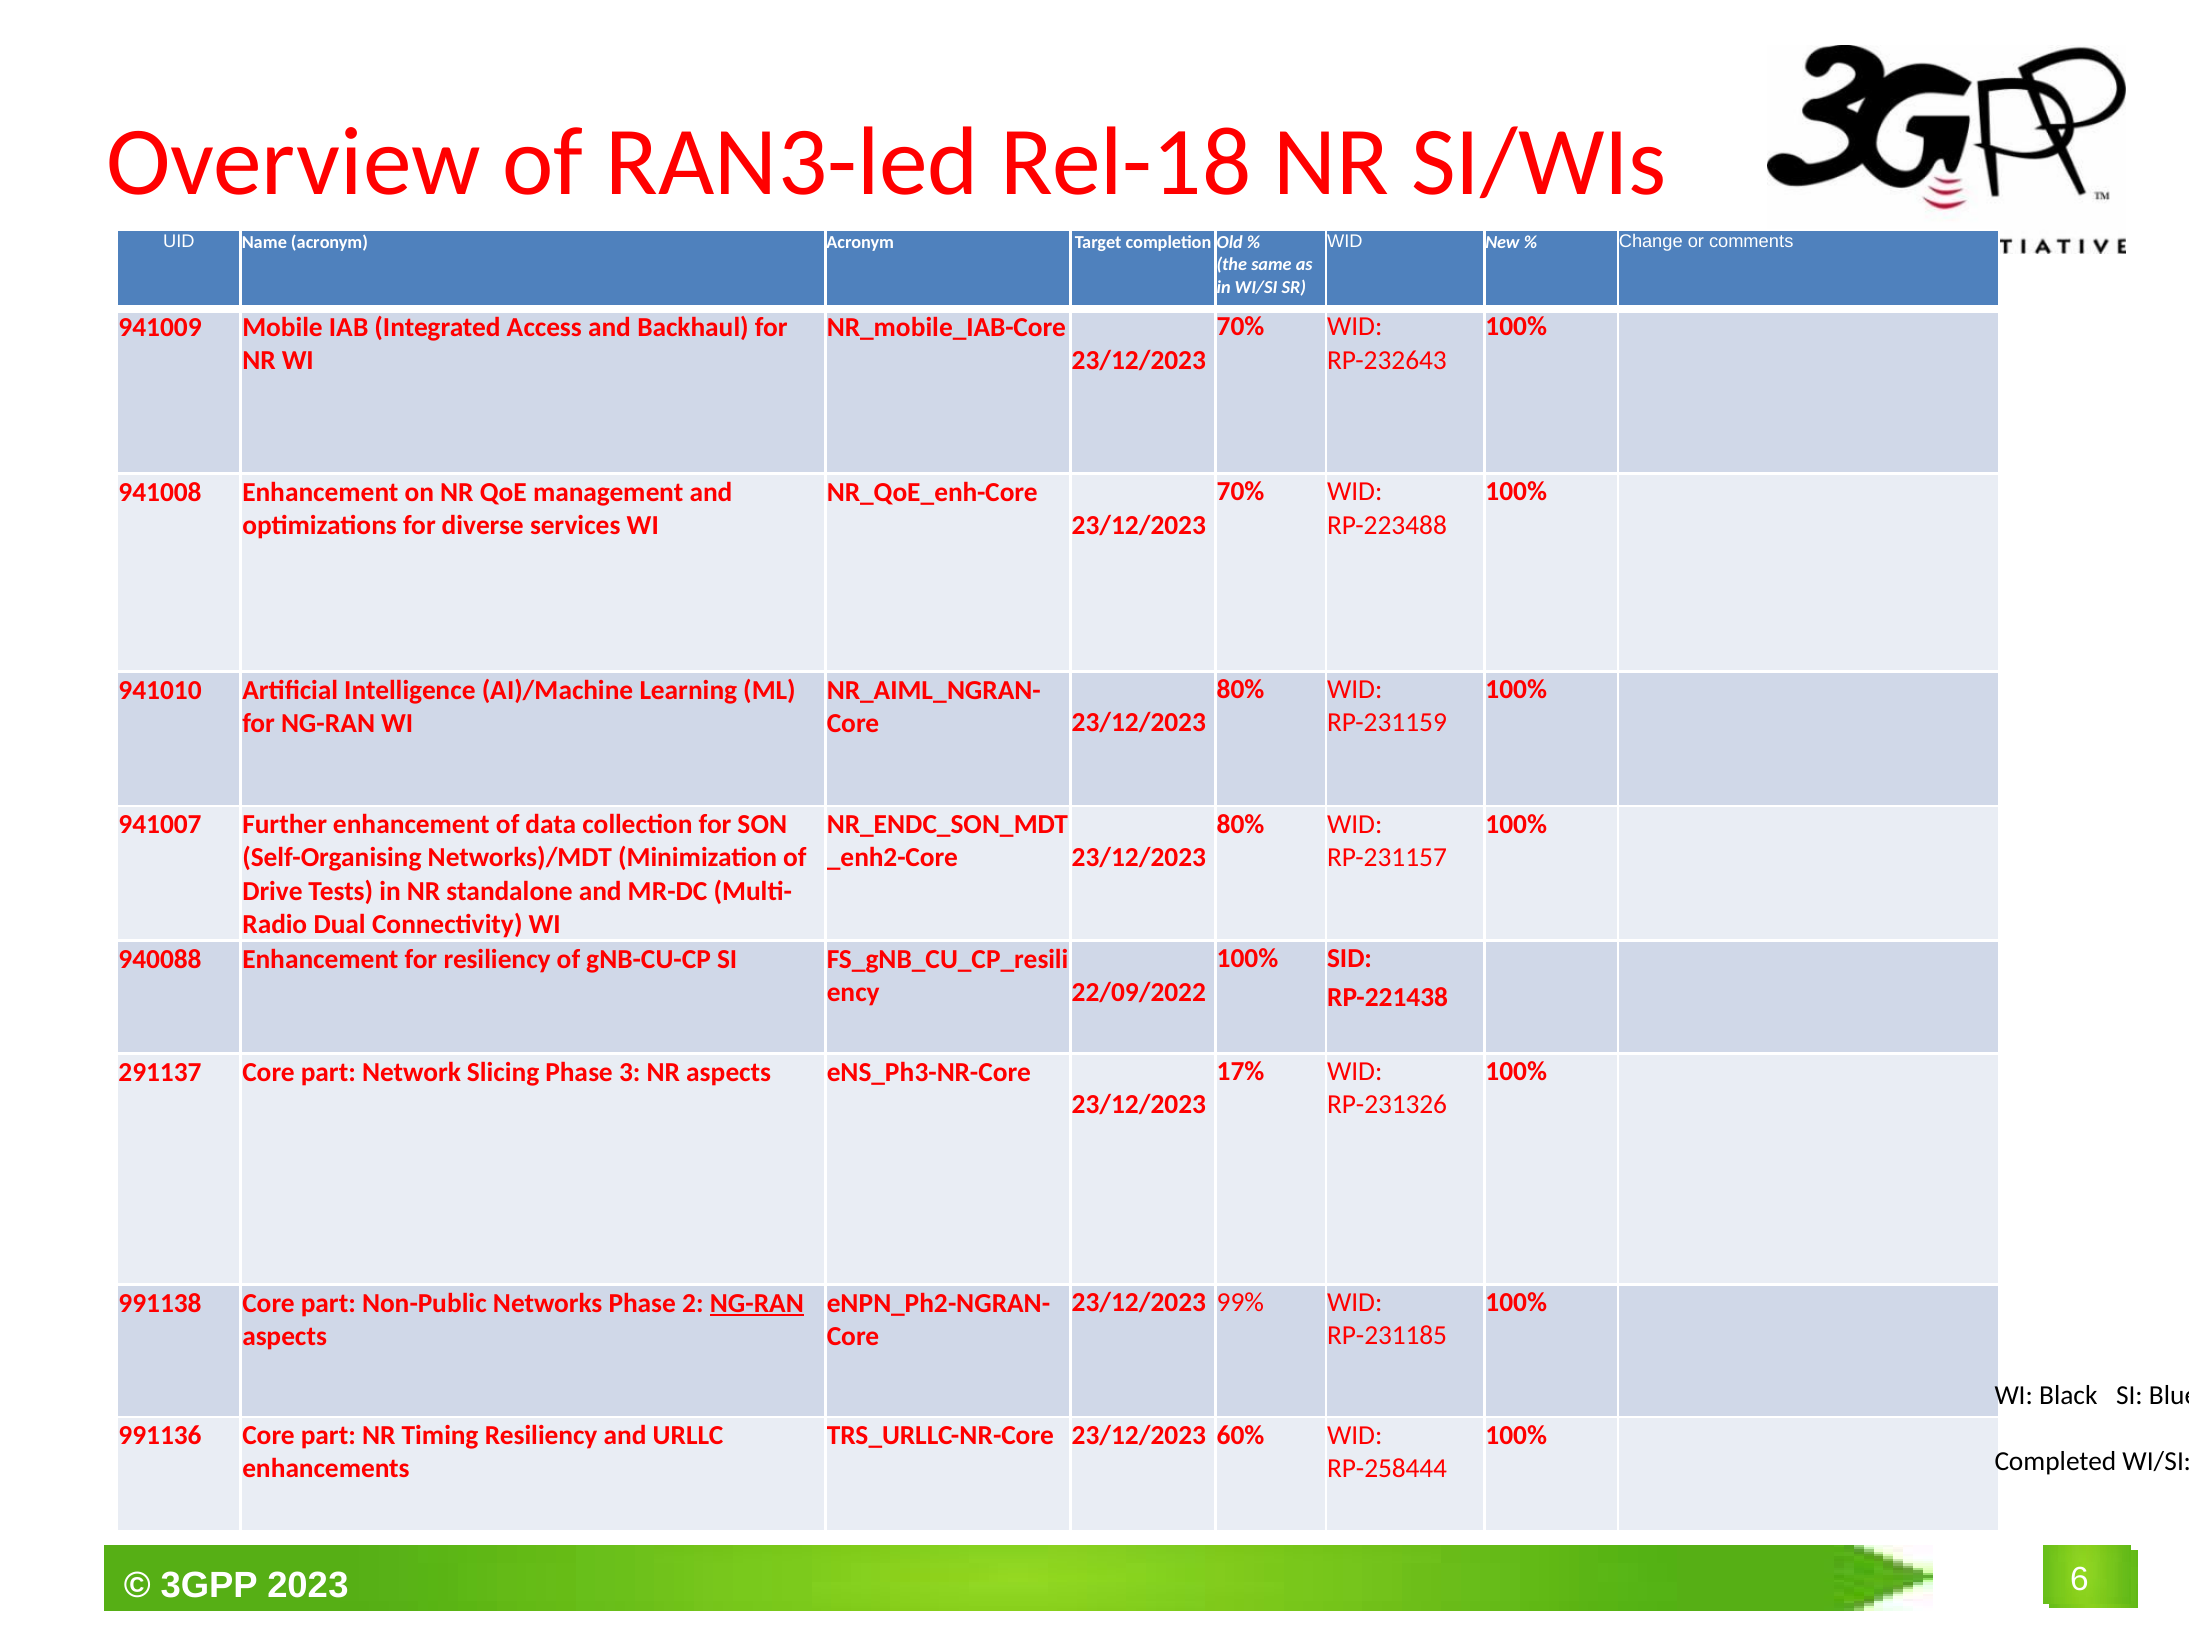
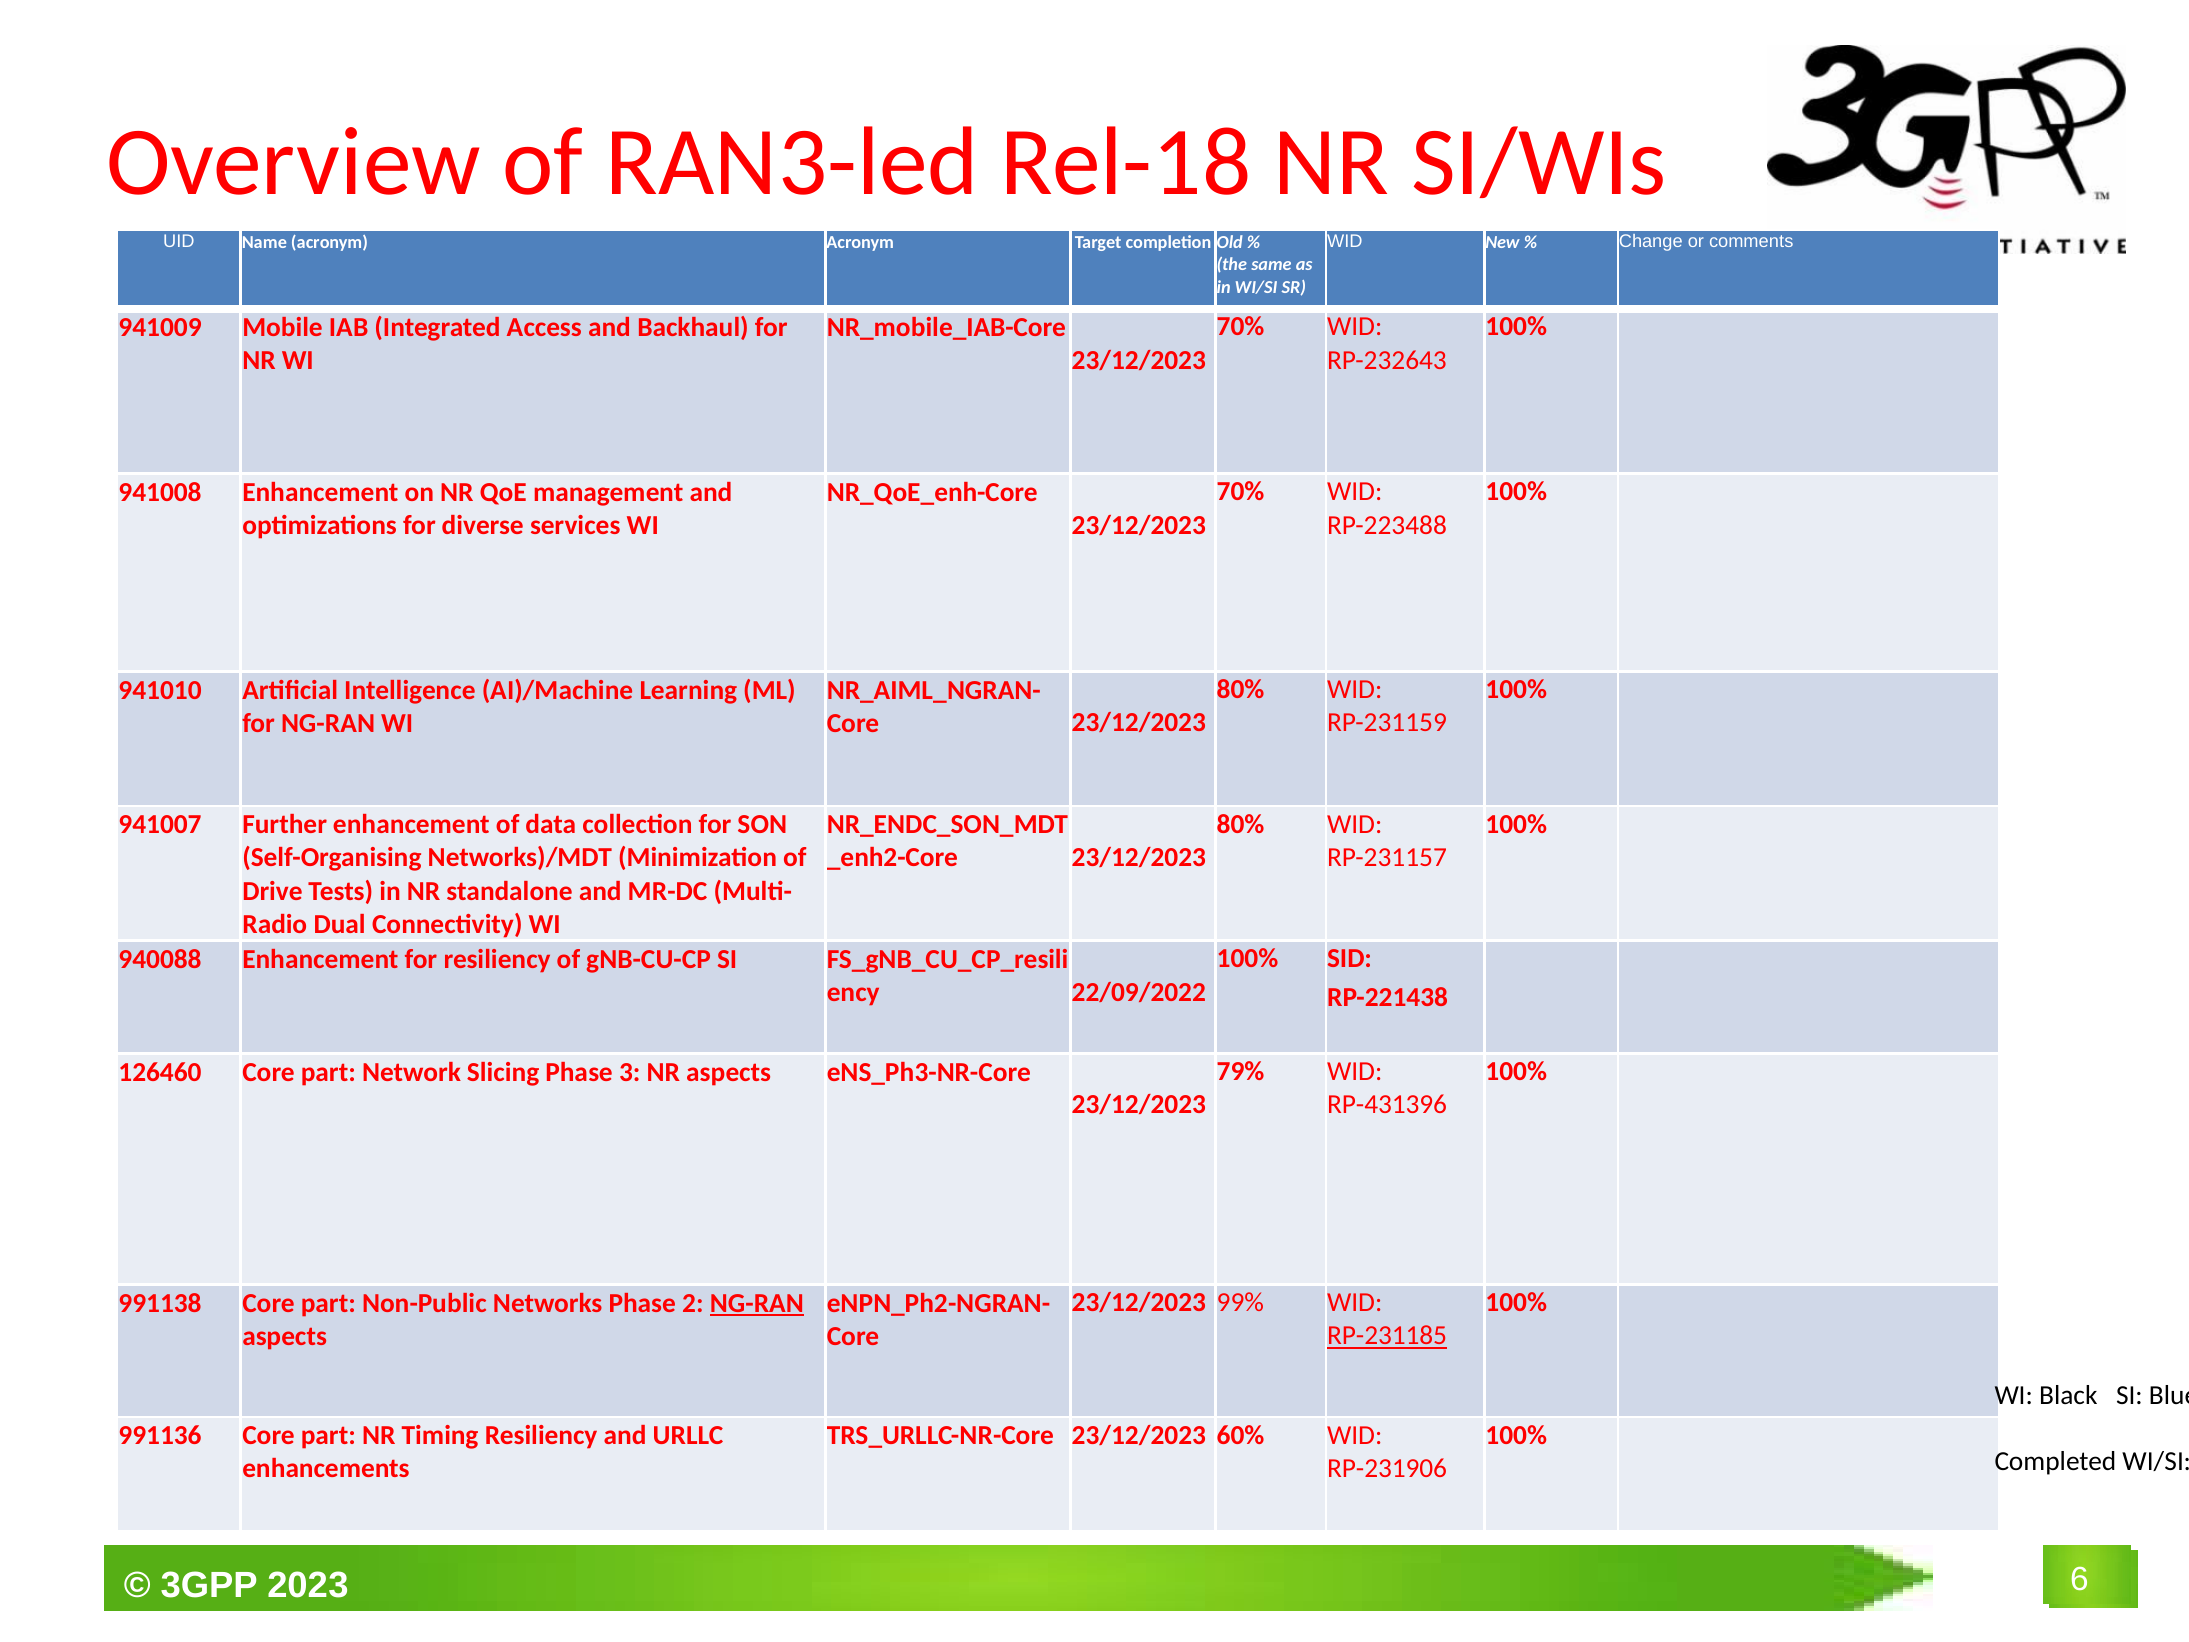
17%: 17% -> 79%
291137: 291137 -> 126460
RP-231326: RP-231326 -> RP-431396
RP-231185 underline: none -> present
RP-258444: RP-258444 -> RP-231906
